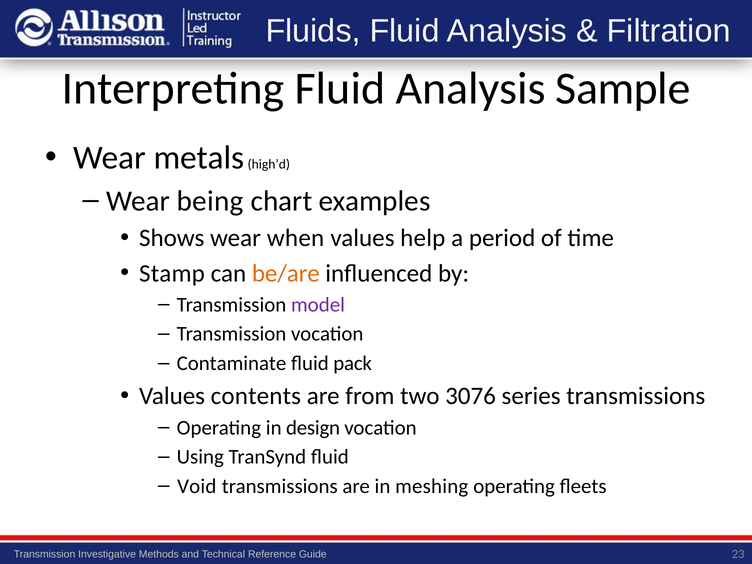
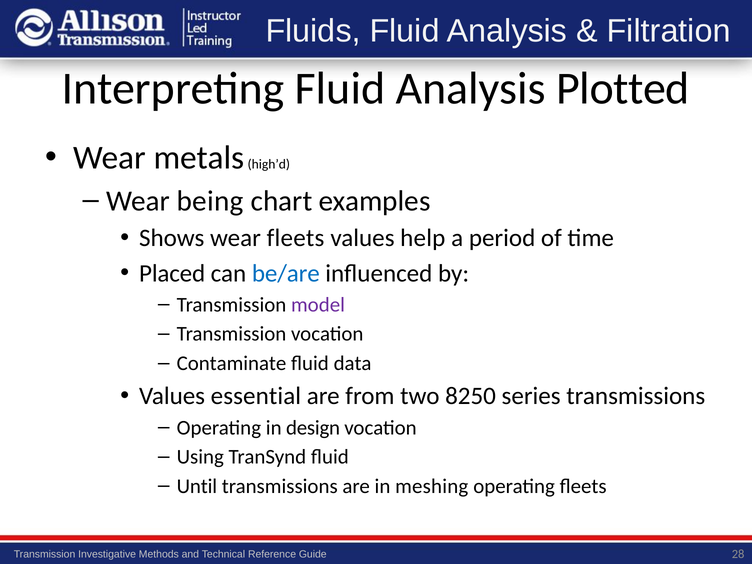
Sample: Sample -> Plotted
wear when: when -> fleets
Stamp: Stamp -> Placed
be/are colour: orange -> blue
pack: pack -> data
contents: contents -> essential
3076: 3076 -> 8250
Void: Void -> Until
23: 23 -> 28
